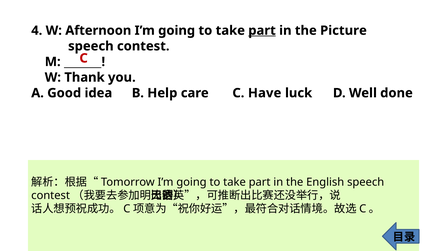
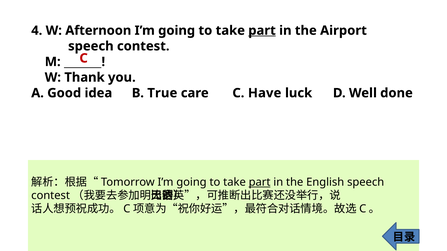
Picture: Picture -> Airport
Help: Help -> True
part at (260, 183) underline: none -> present
